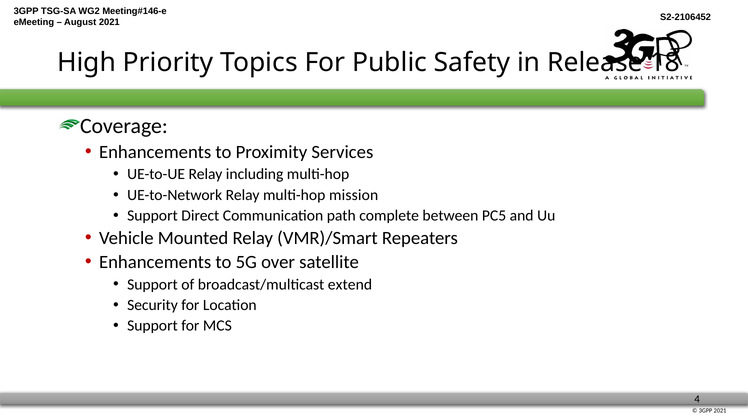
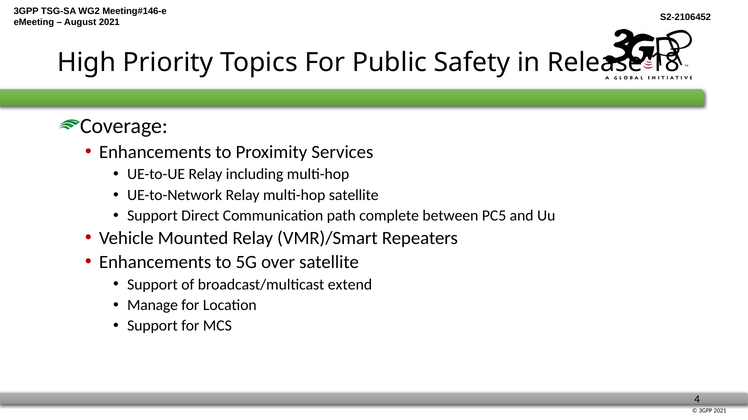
multi-hop mission: mission -> satellite
Security: Security -> Manage
